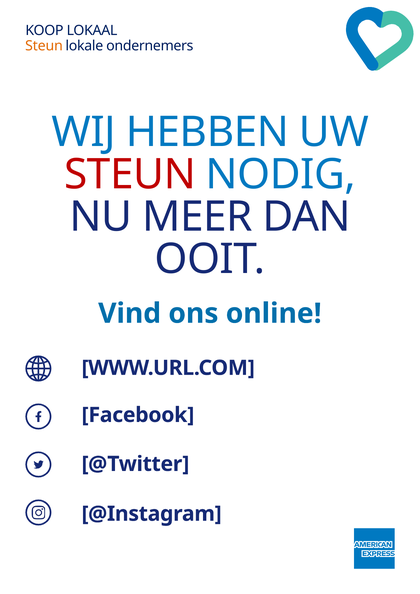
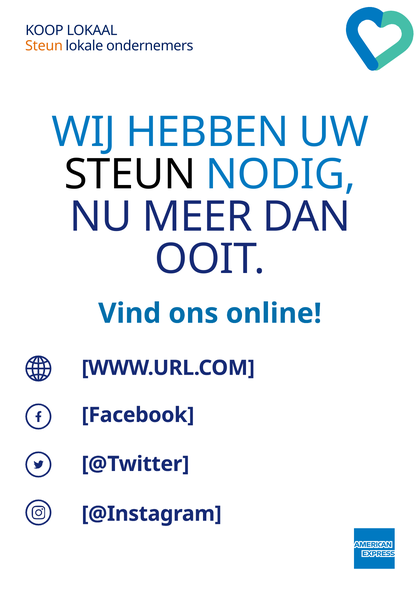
STEUN at (130, 174) colour: red -> black
